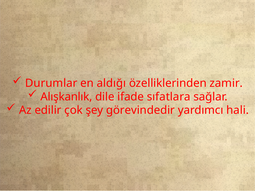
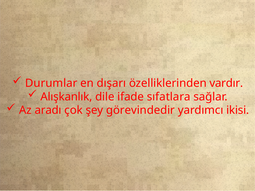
aldığı: aldığı -> dışarı
zamir: zamir -> vardır
edilir: edilir -> aradı
hali: hali -> ikisi
